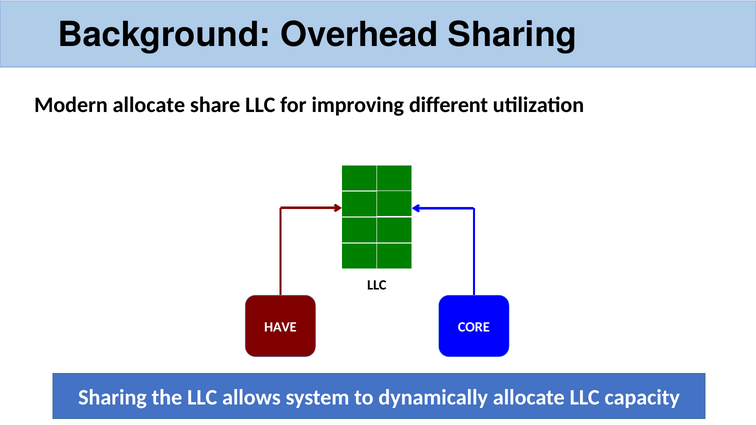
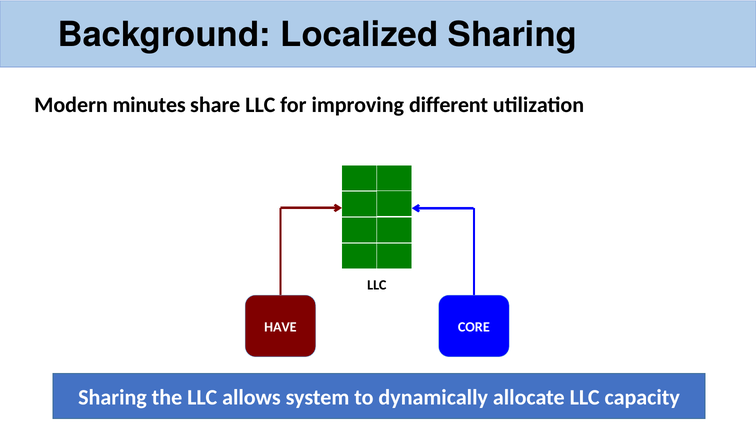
Overhead: Overhead -> Localized
Modern allocate: allocate -> minutes
